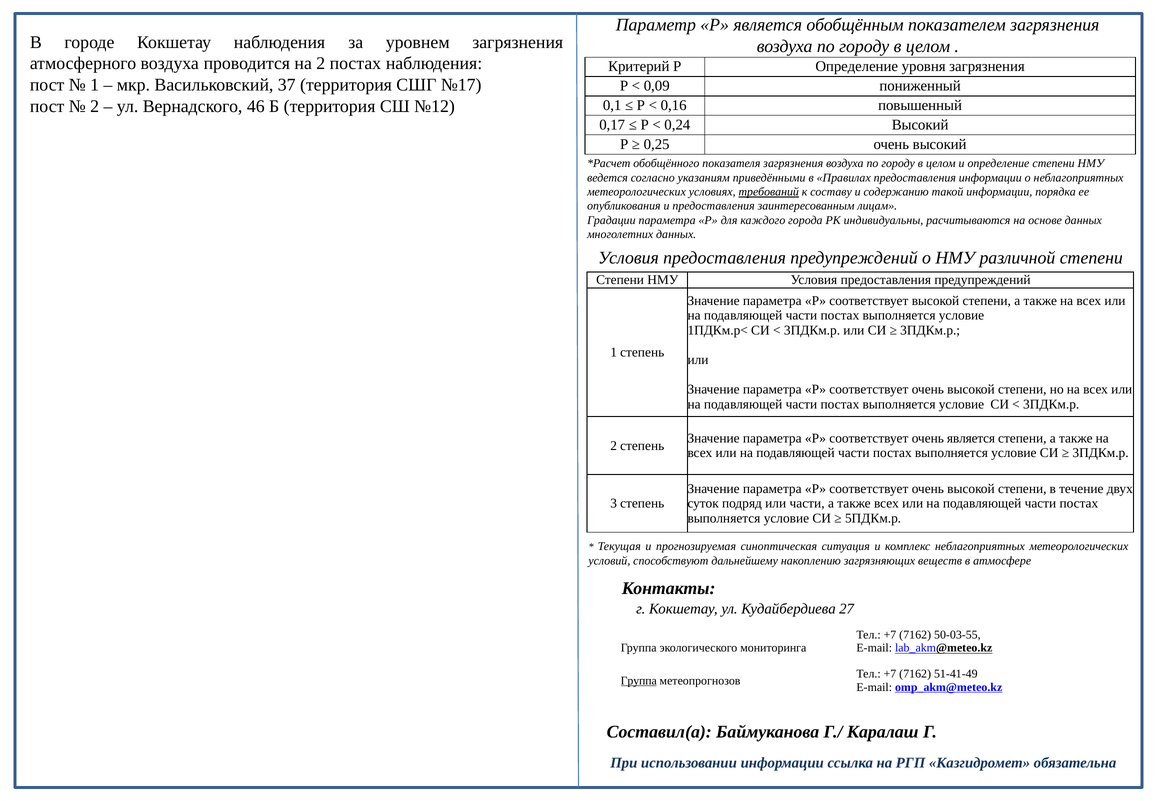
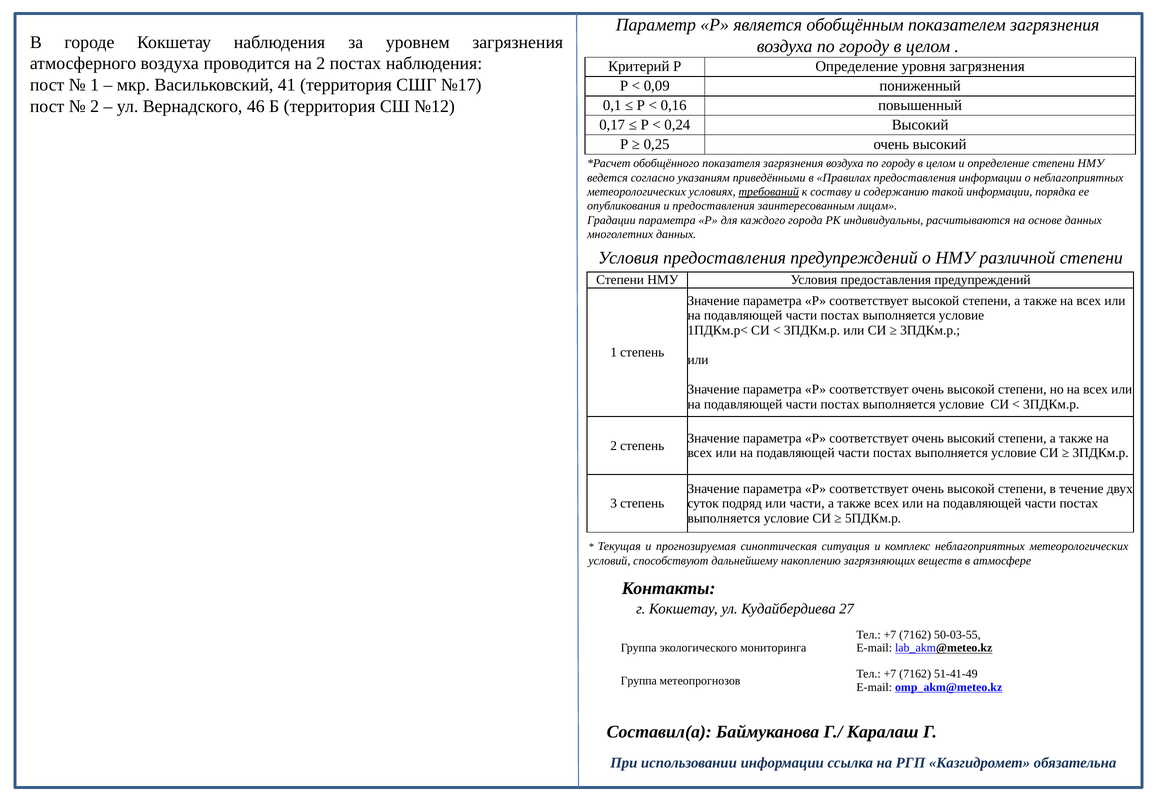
37: 37 -> 41
соответствует очень является: является -> высокий
Группа at (639, 681) underline: present -> none
